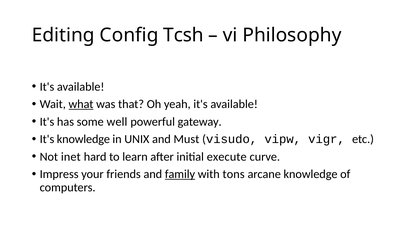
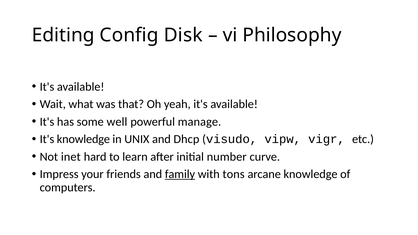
Tcsh: Tcsh -> Disk
what underline: present -> none
gateway: gateway -> manage
Must: Must -> Dhcp
execute: execute -> number
